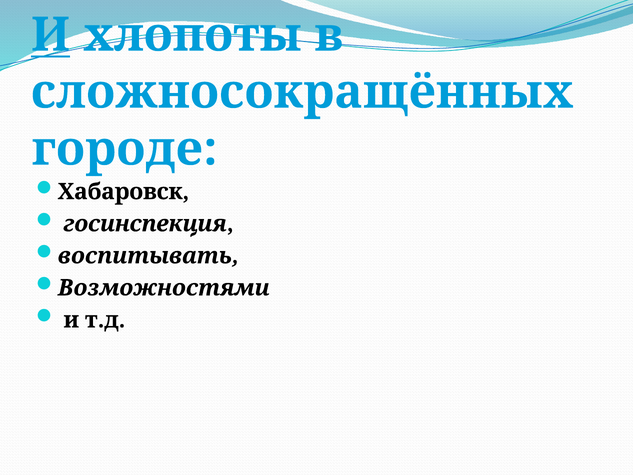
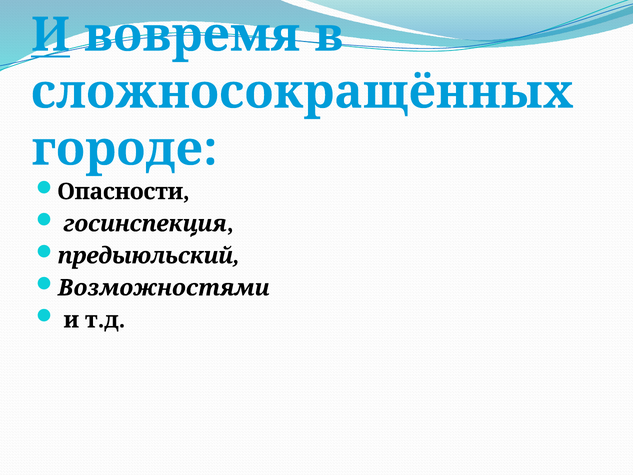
хлопоты: хлопоты -> вовремя
Хабаровск: Хабаровск -> Опасности
воспитывать: воспитывать -> предыюльский
